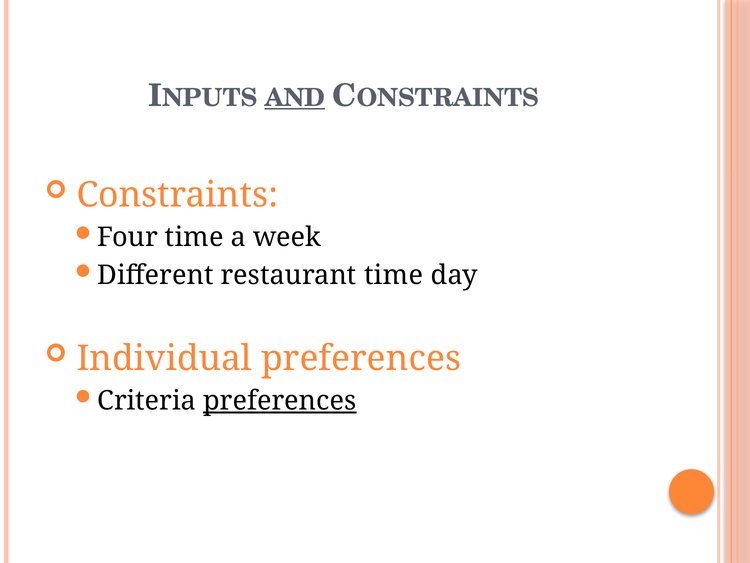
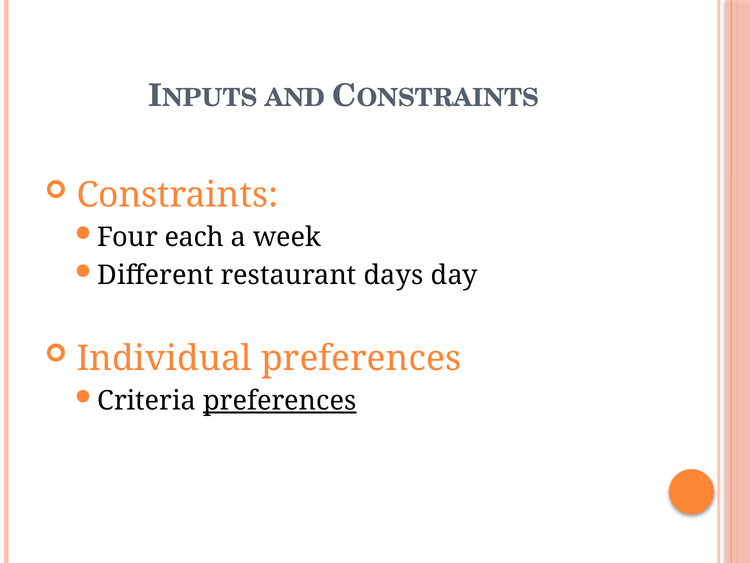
AND underline: present -> none
Four time: time -> each
restaurant time: time -> days
